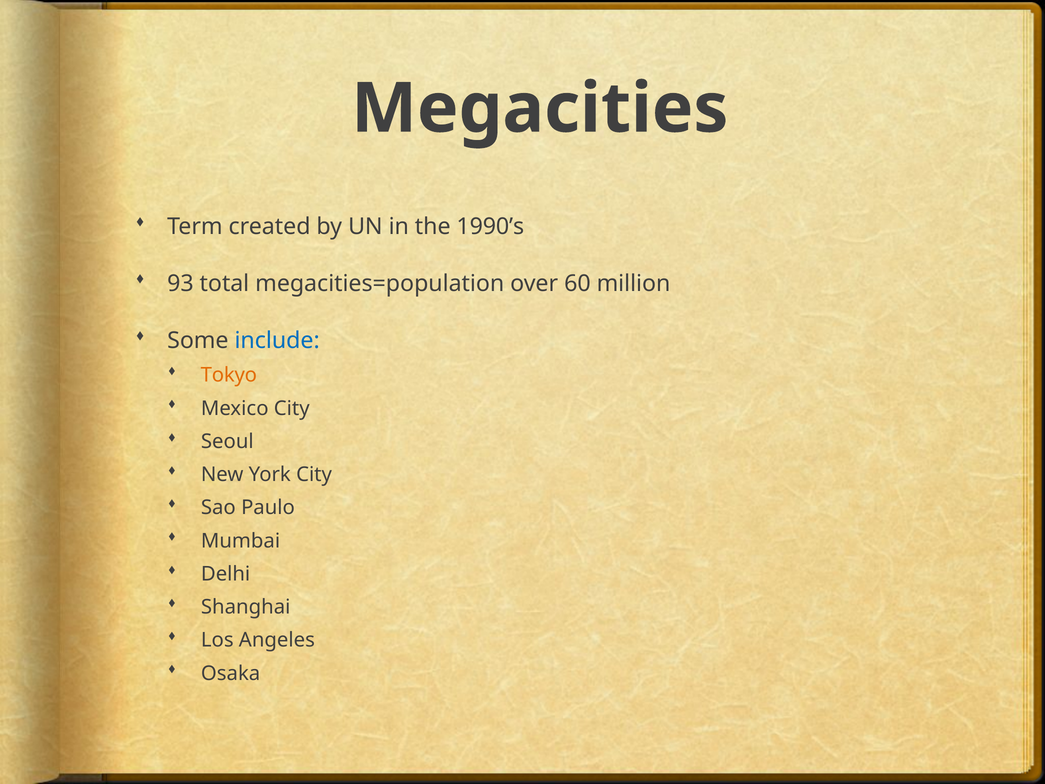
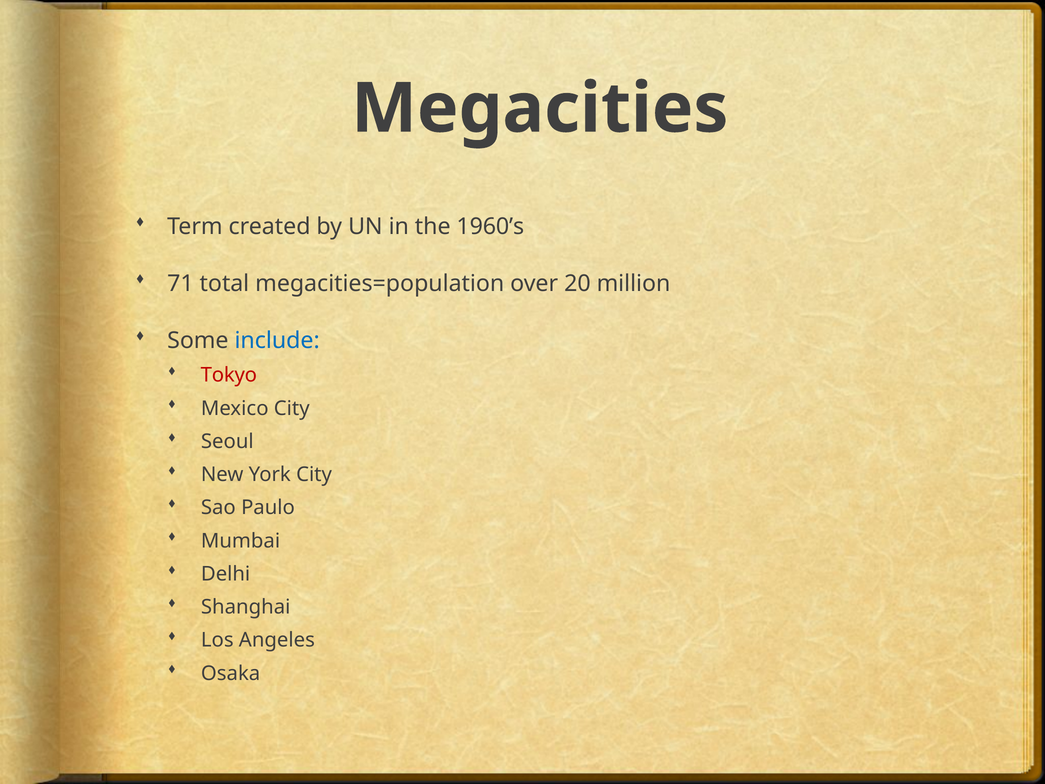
1990’s: 1990’s -> 1960’s
93: 93 -> 71
60: 60 -> 20
Tokyo colour: orange -> red
